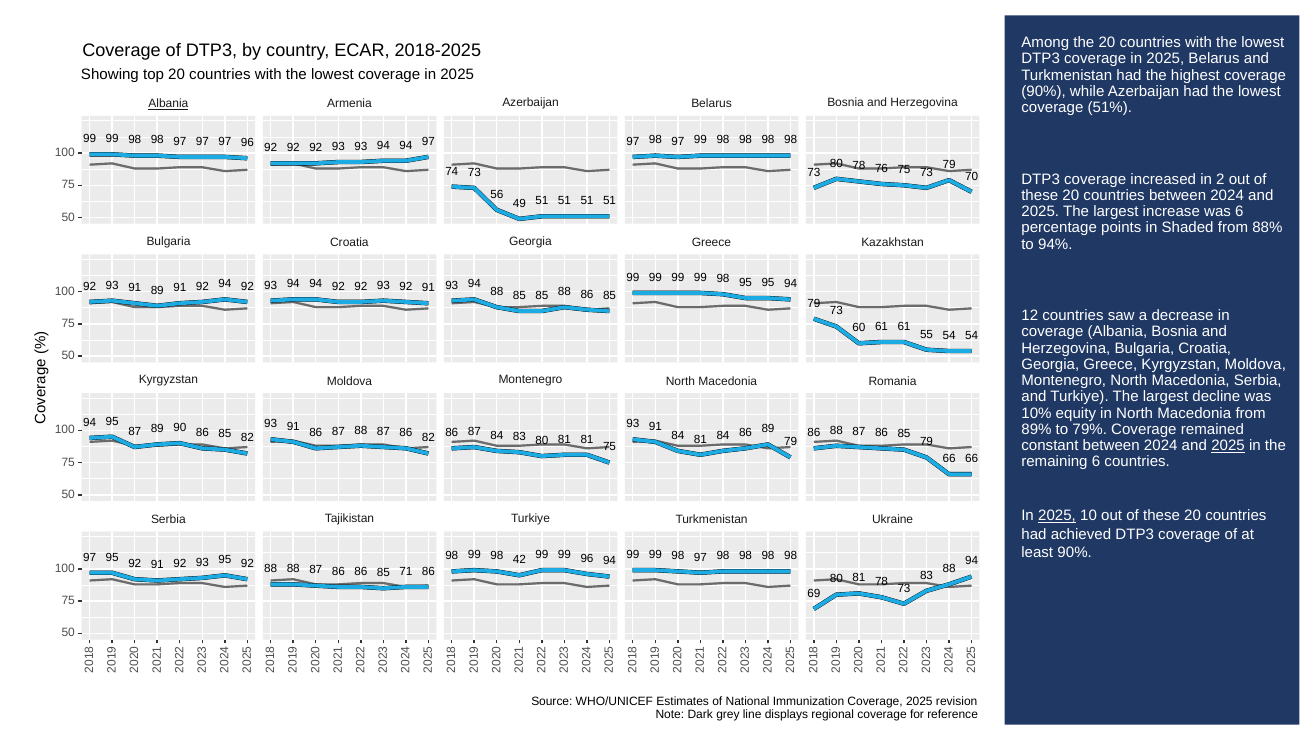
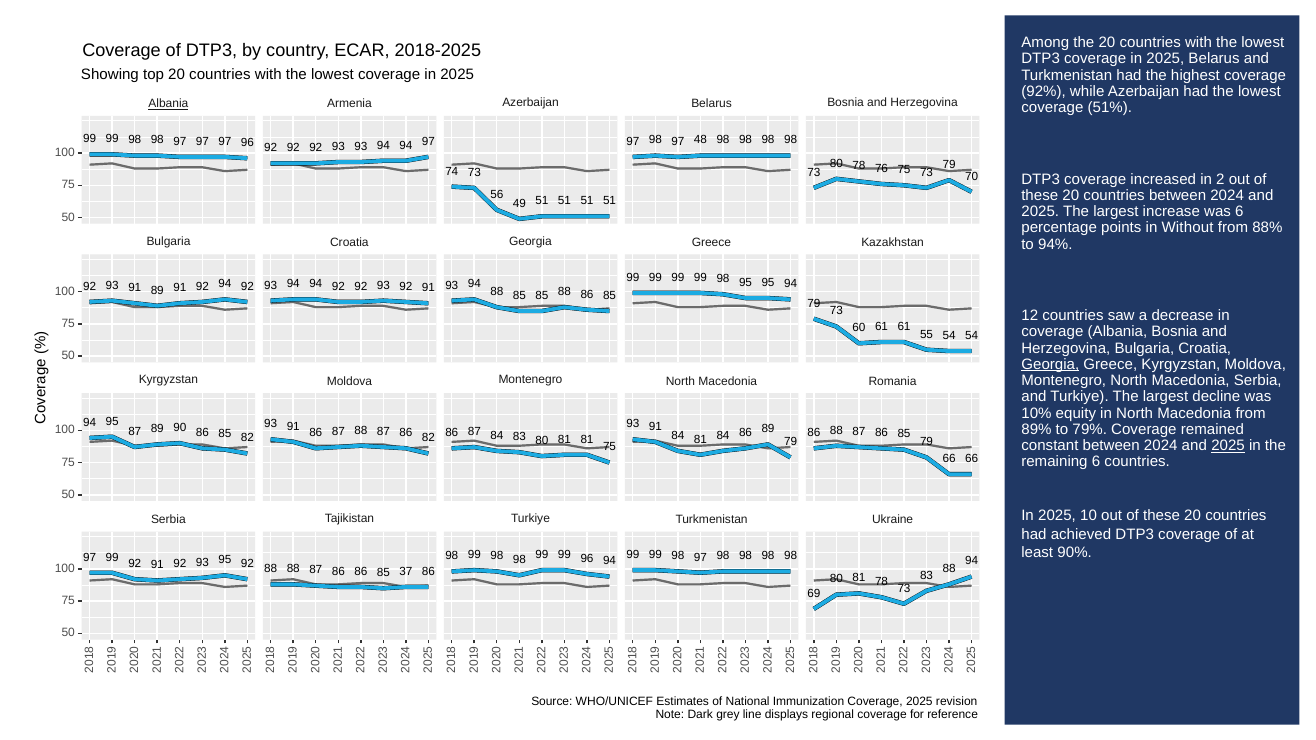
90% at (1044, 91): 90% -> 92%
97 99: 99 -> 48
Shaded: Shaded -> Without
Georgia at (1050, 364) underline: none -> present
2025 at (1057, 516) underline: present -> none
98 99 98 42: 42 -> 98
97 95: 95 -> 99
71: 71 -> 37
